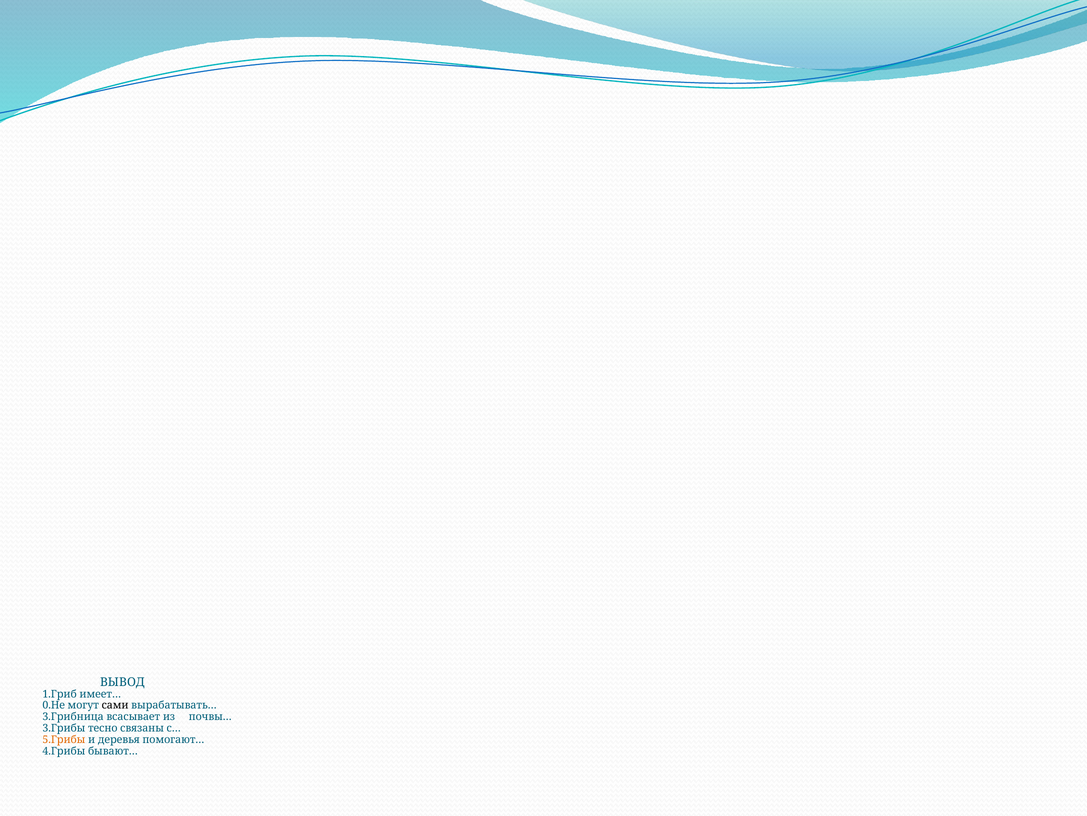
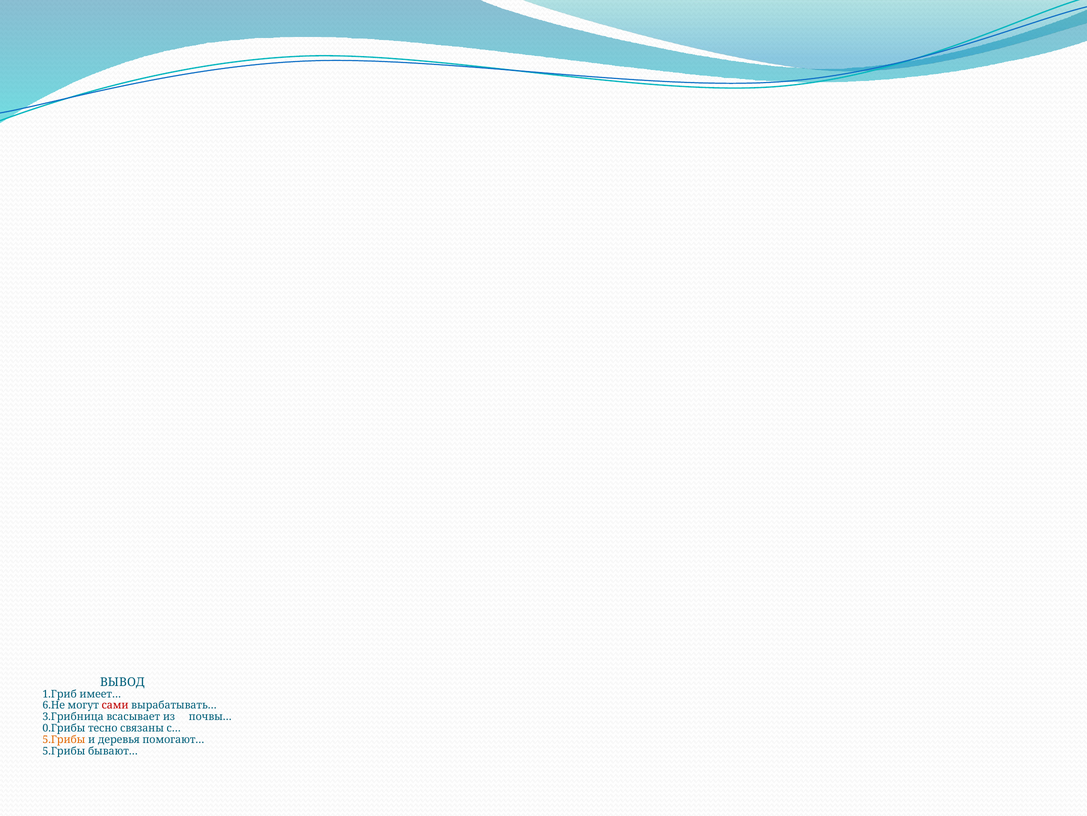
0.Не: 0.Не -> 6.Не
сами colour: black -> red
3.Грибы: 3.Грибы -> 0.Грибы
4.Грибы at (64, 750): 4.Грибы -> 5.Грибы
